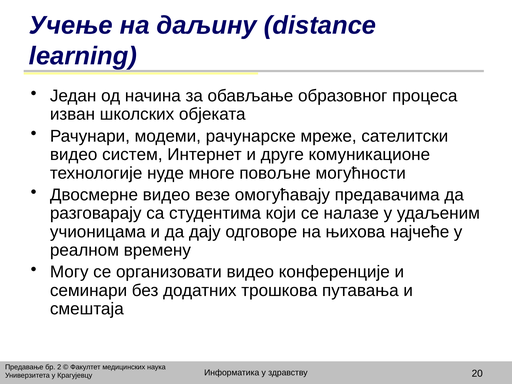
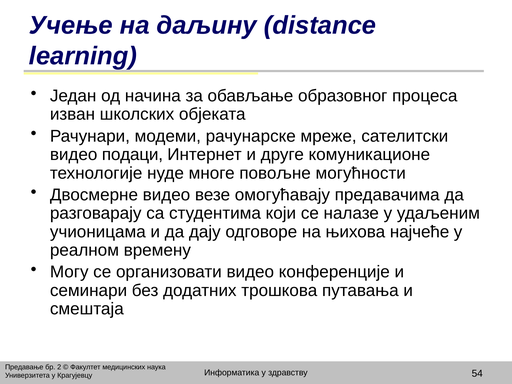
систем: систем -> подаци
20: 20 -> 54
